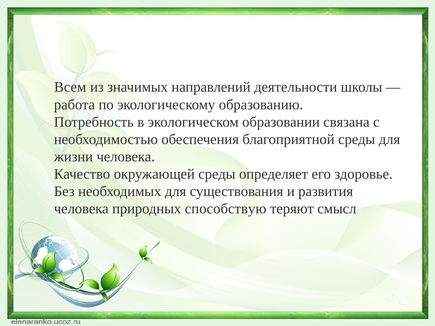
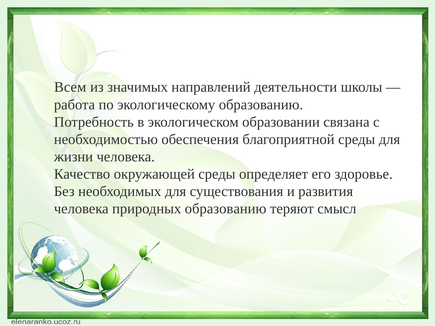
природных способствую: способствую -> образованию
